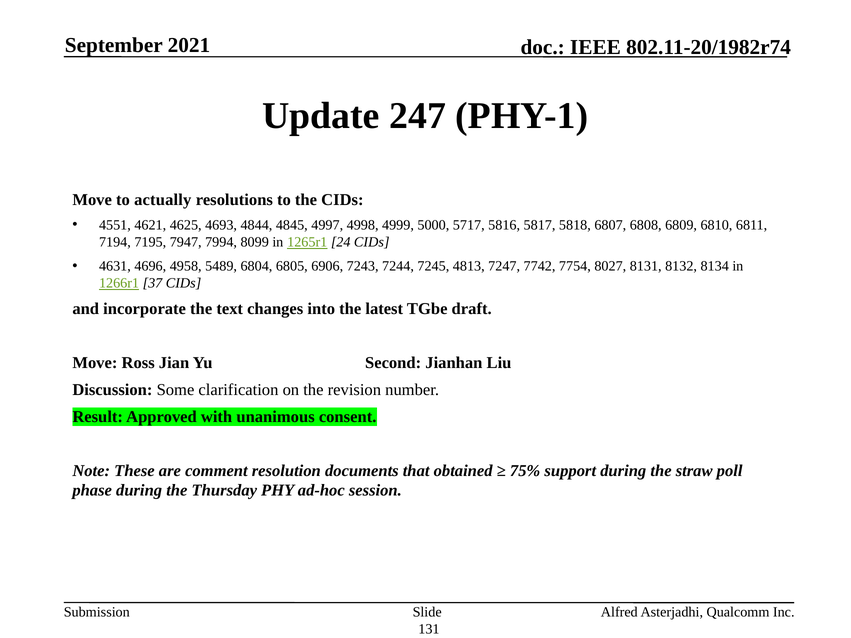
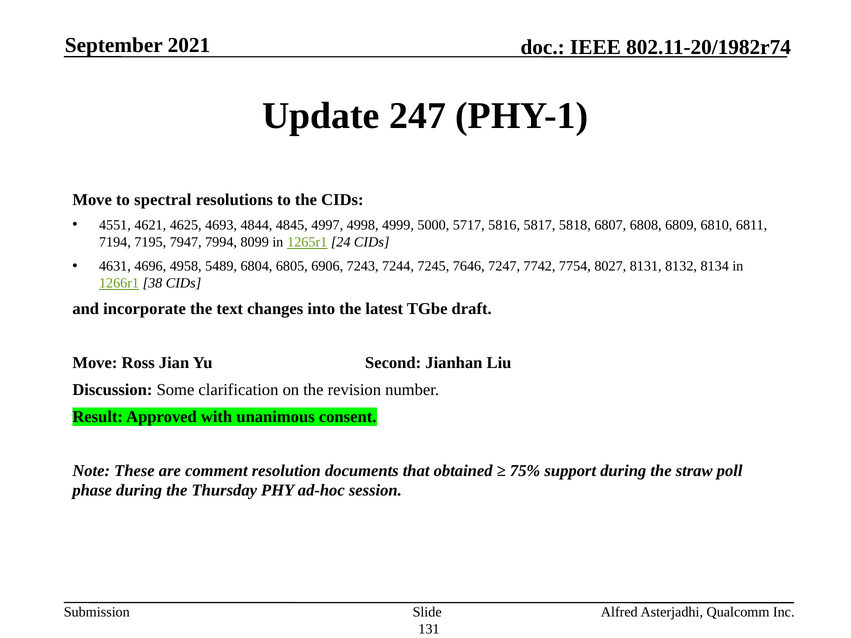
actually: actually -> spectral
4813: 4813 -> 7646
37: 37 -> 38
